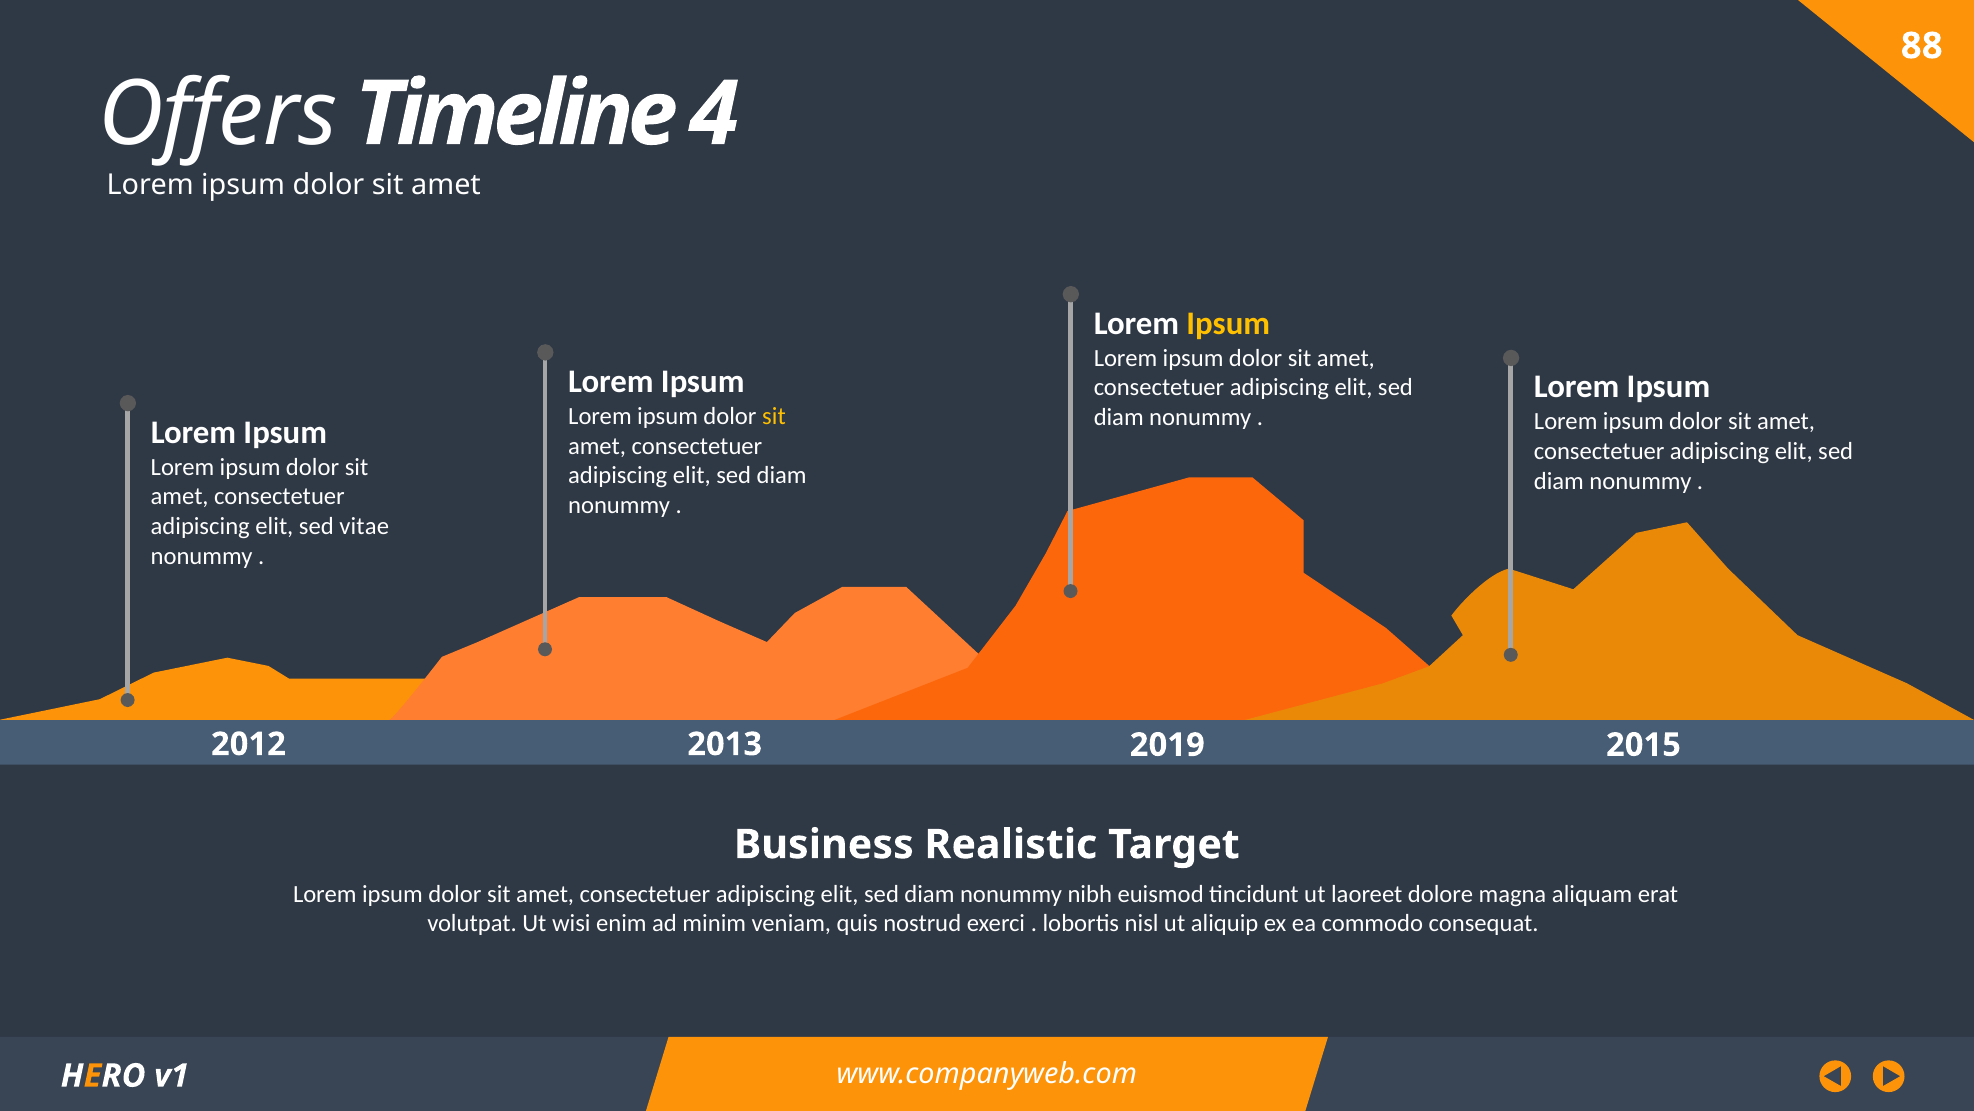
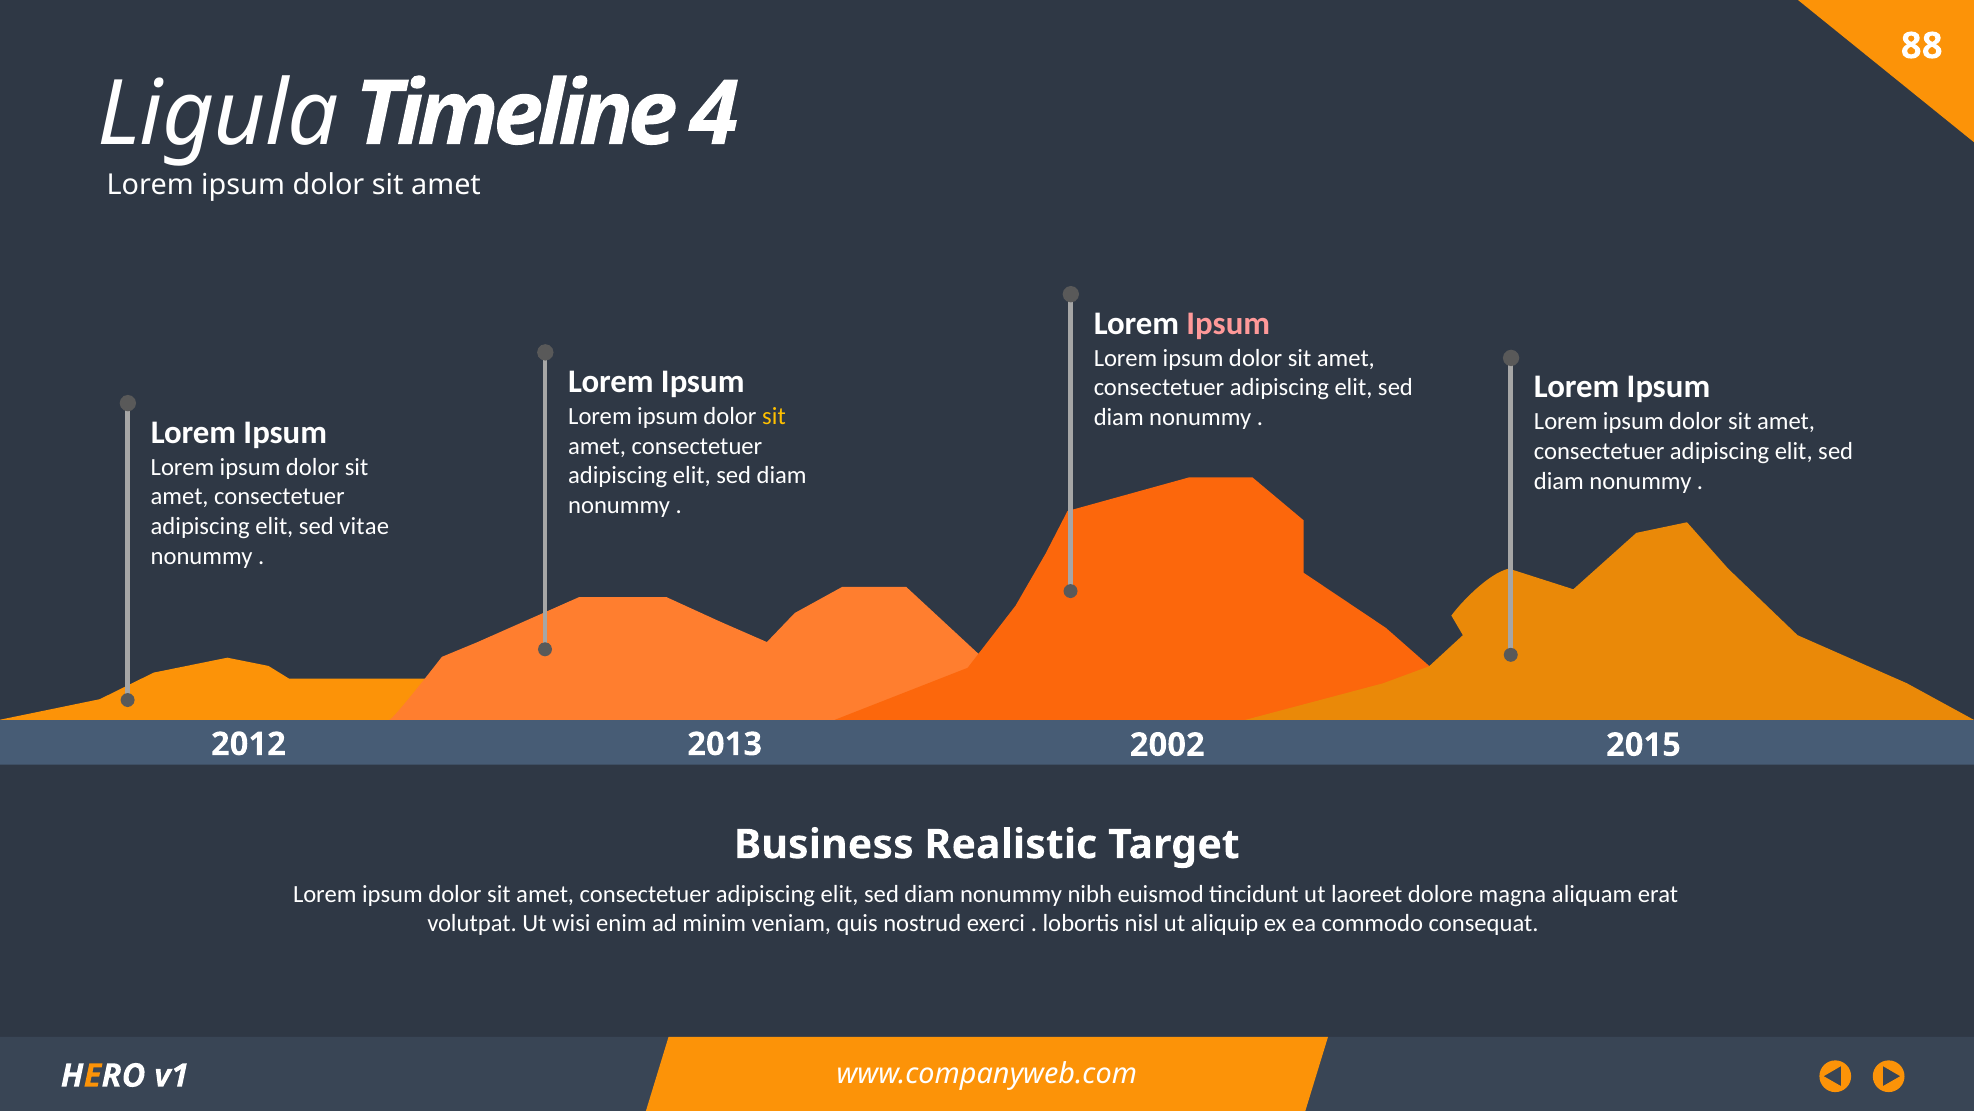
Offers: Offers -> Ligula
Ipsum at (1228, 323) colour: yellow -> pink
2019: 2019 -> 2002
